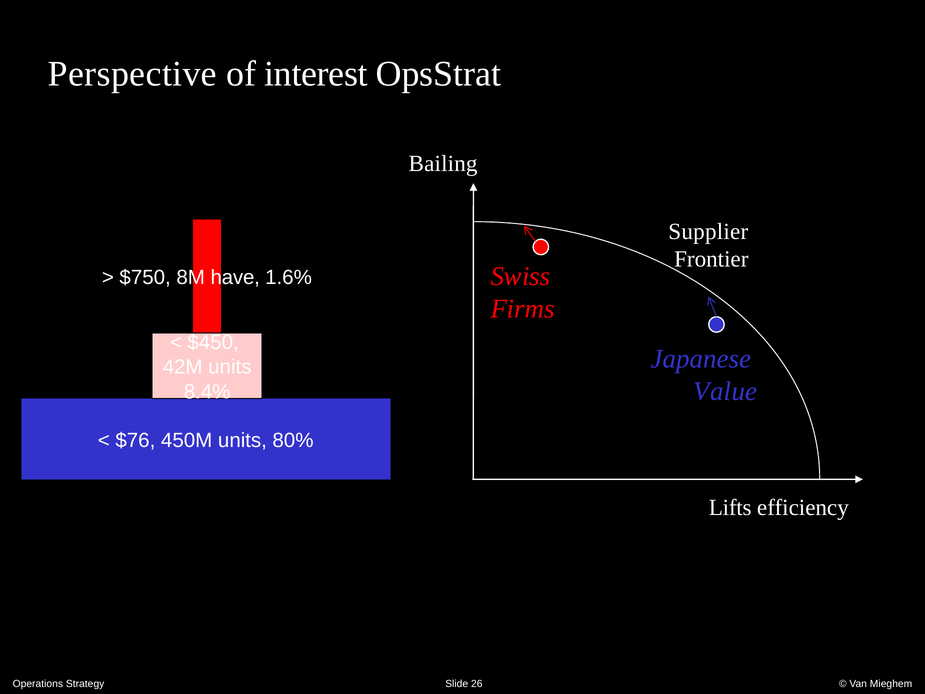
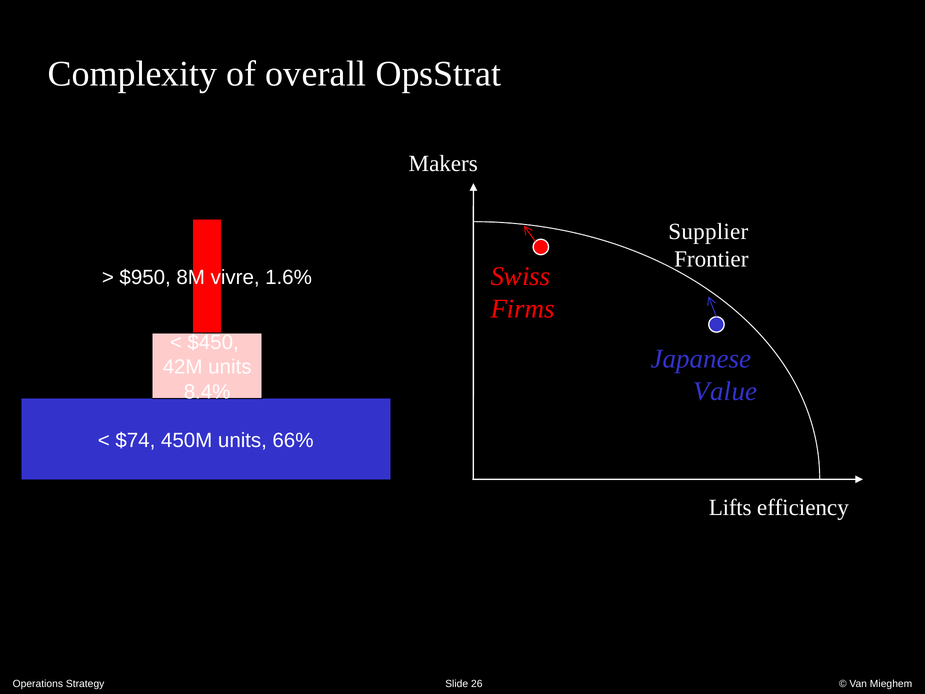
Perspective: Perspective -> Complexity
interest: interest -> overall
Bailing: Bailing -> Makers
$750: $750 -> $950
have: have -> vivre
$76: $76 -> $74
80%: 80% -> 66%
